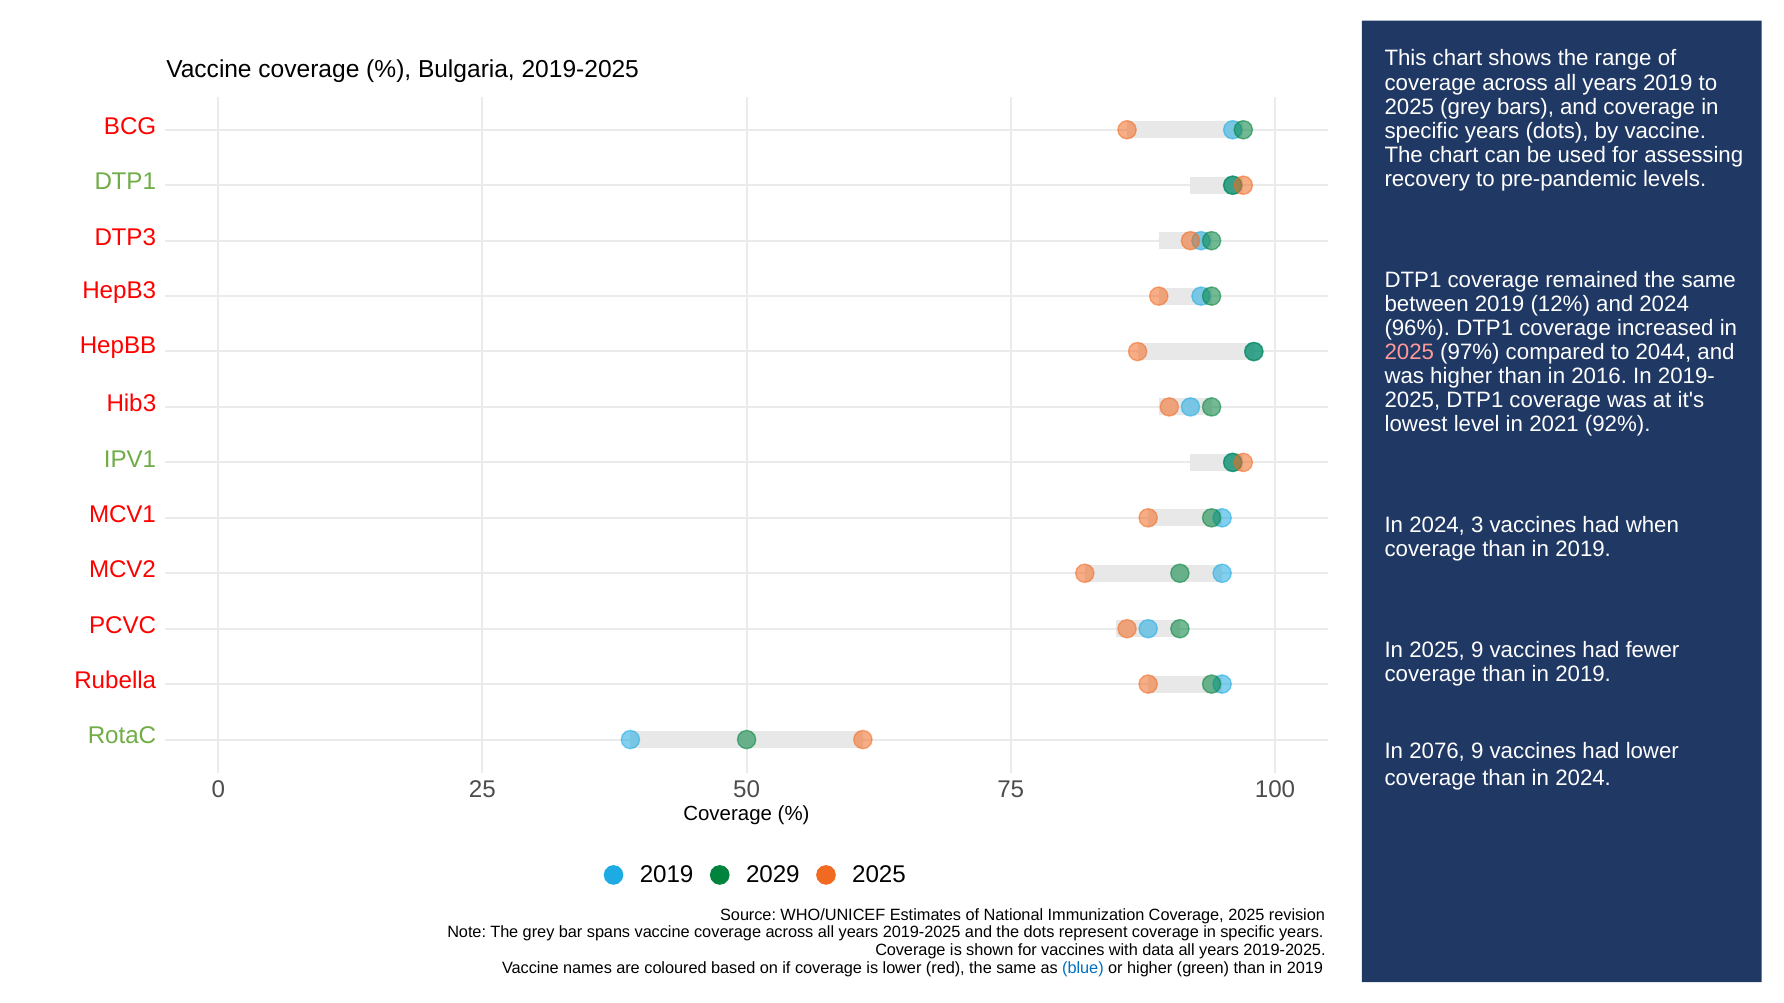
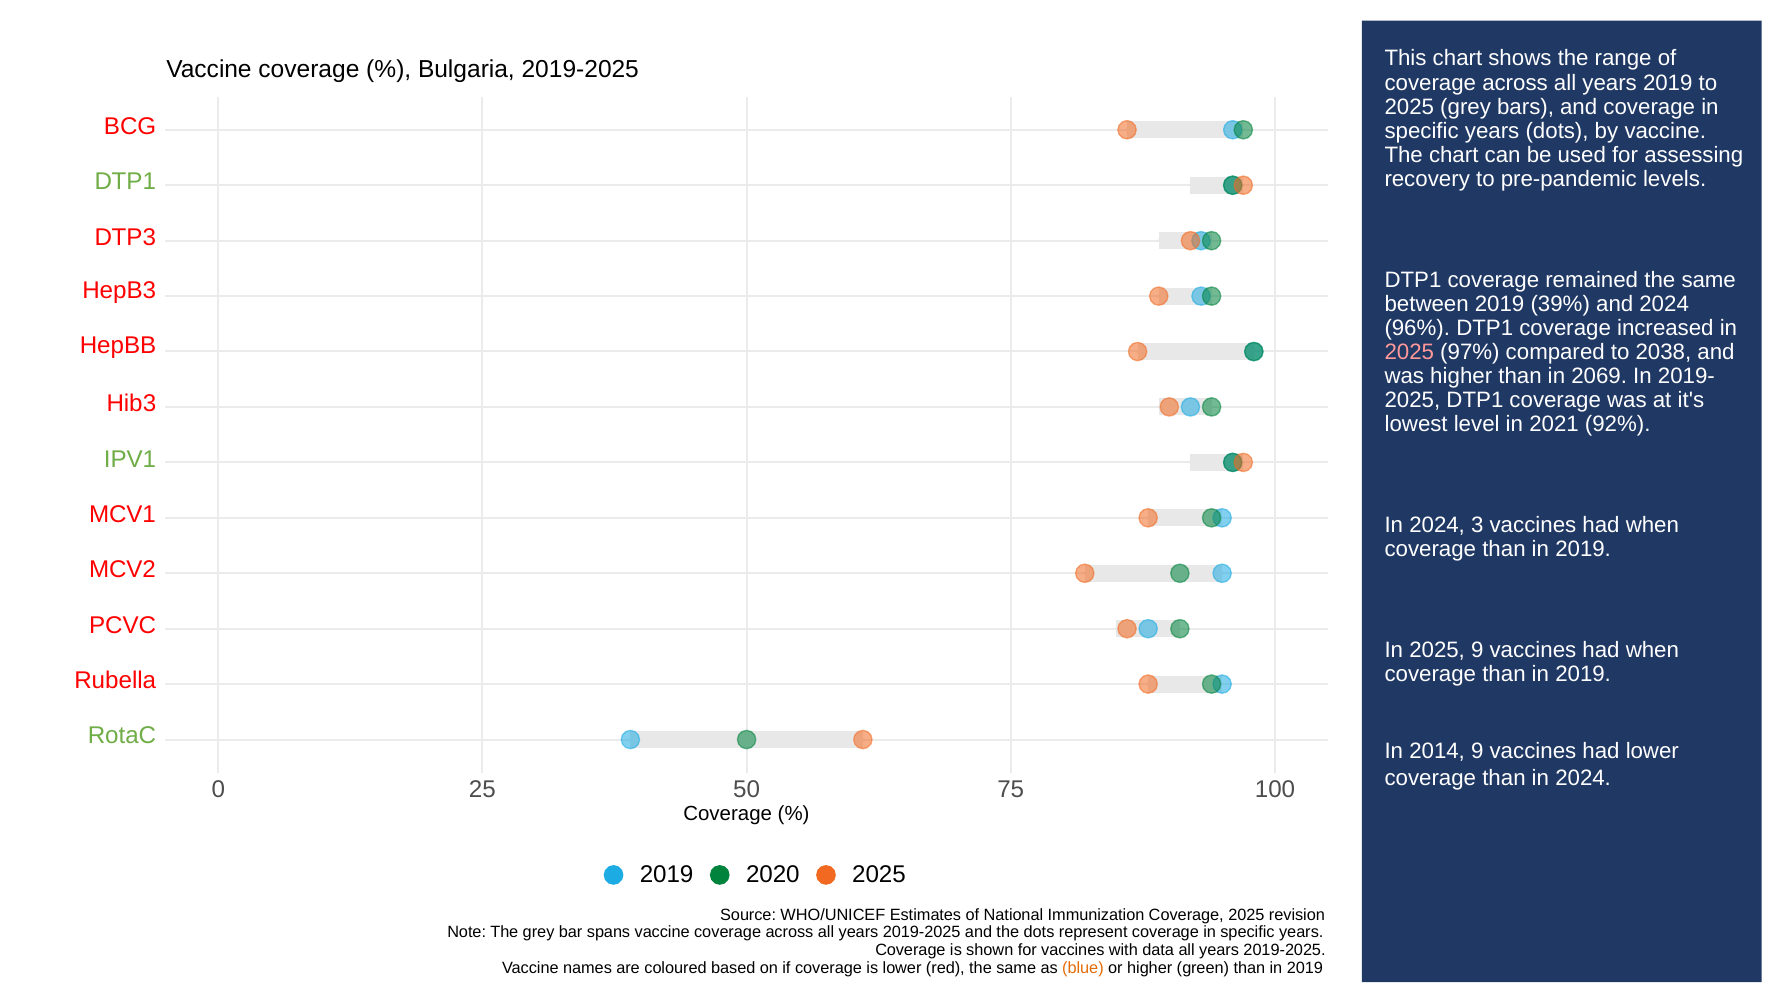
12%: 12% -> 39%
2044: 2044 -> 2038
2016: 2016 -> 2069
9 vaccines had fewer: fewer -> when
2076: 2076 -> 2014
2029: 2029 -> 2020
blue colour: blue -> orange
